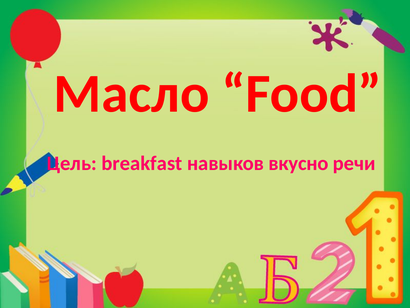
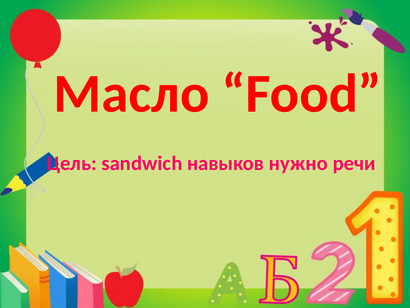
breakfast: breakfast -> sandwich
вкусно: вкусно -> нужно
